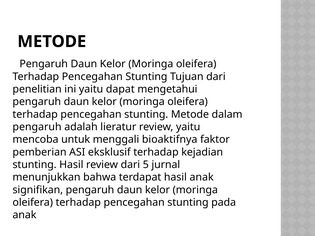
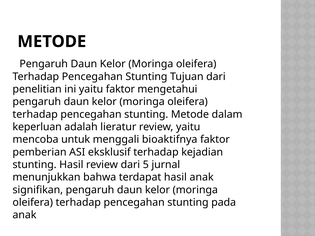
yaitu dapat: dapat -> faktor
pengaruh at (37, 127): pengaruh -> keperluan
